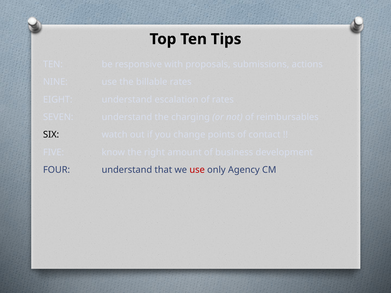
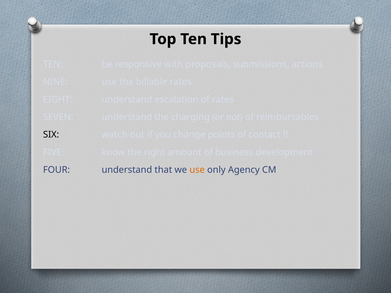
use at (197, 170) colour: red -> orange
